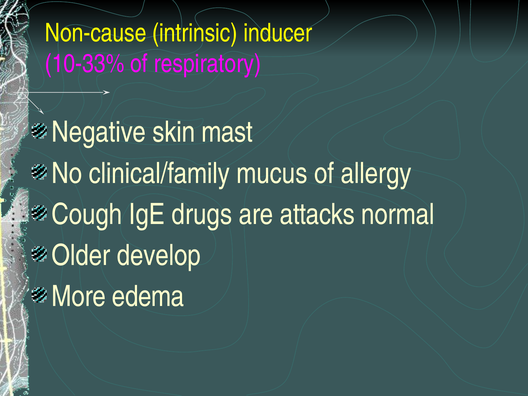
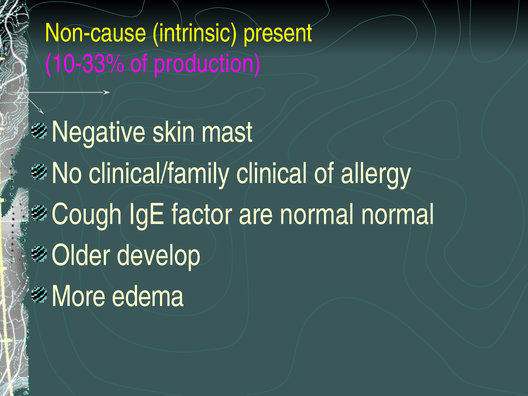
inducer: inducer -> present
respiratory: respiratory -> production
mucus: mucus -> clinical
drugs: drugs -> factor
are attacks: attacks -> normal
